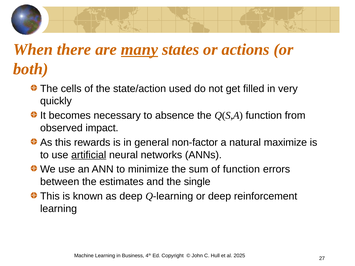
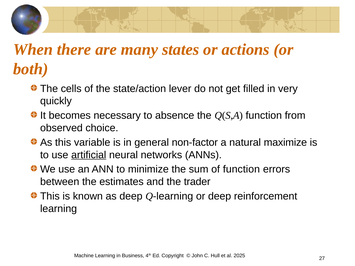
many underline: present -> none
used: used -> lever
impact: impact -> choice
rewards: rewards -> variable
single: single -> trader
